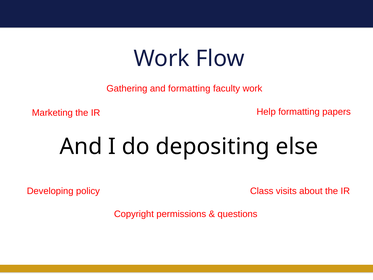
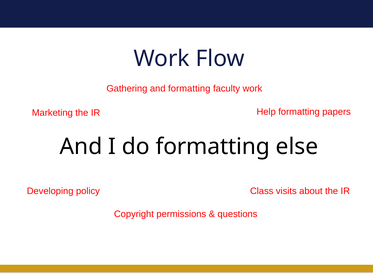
do depositing: depositing -> formatting
